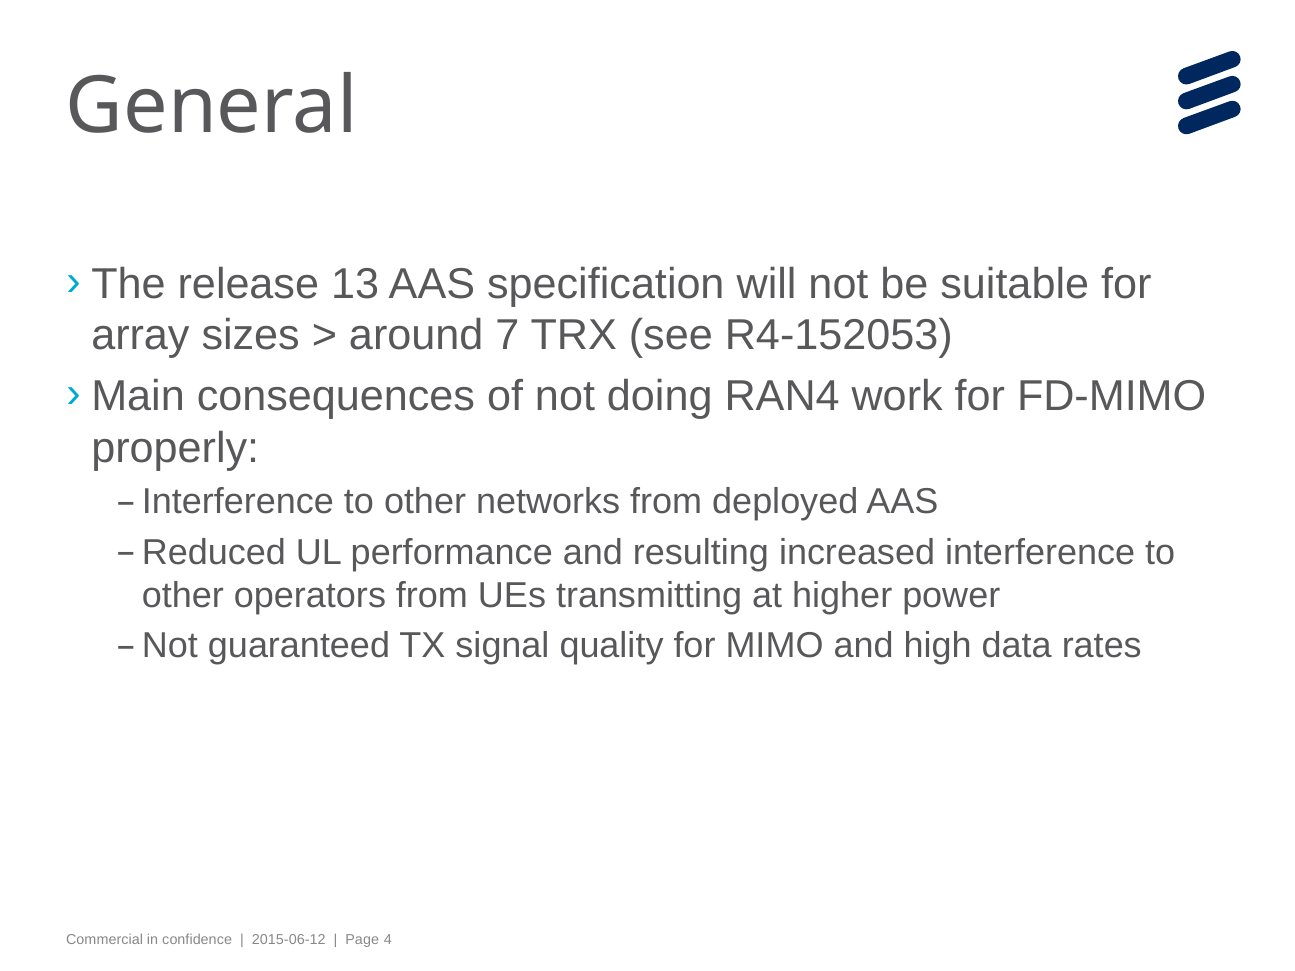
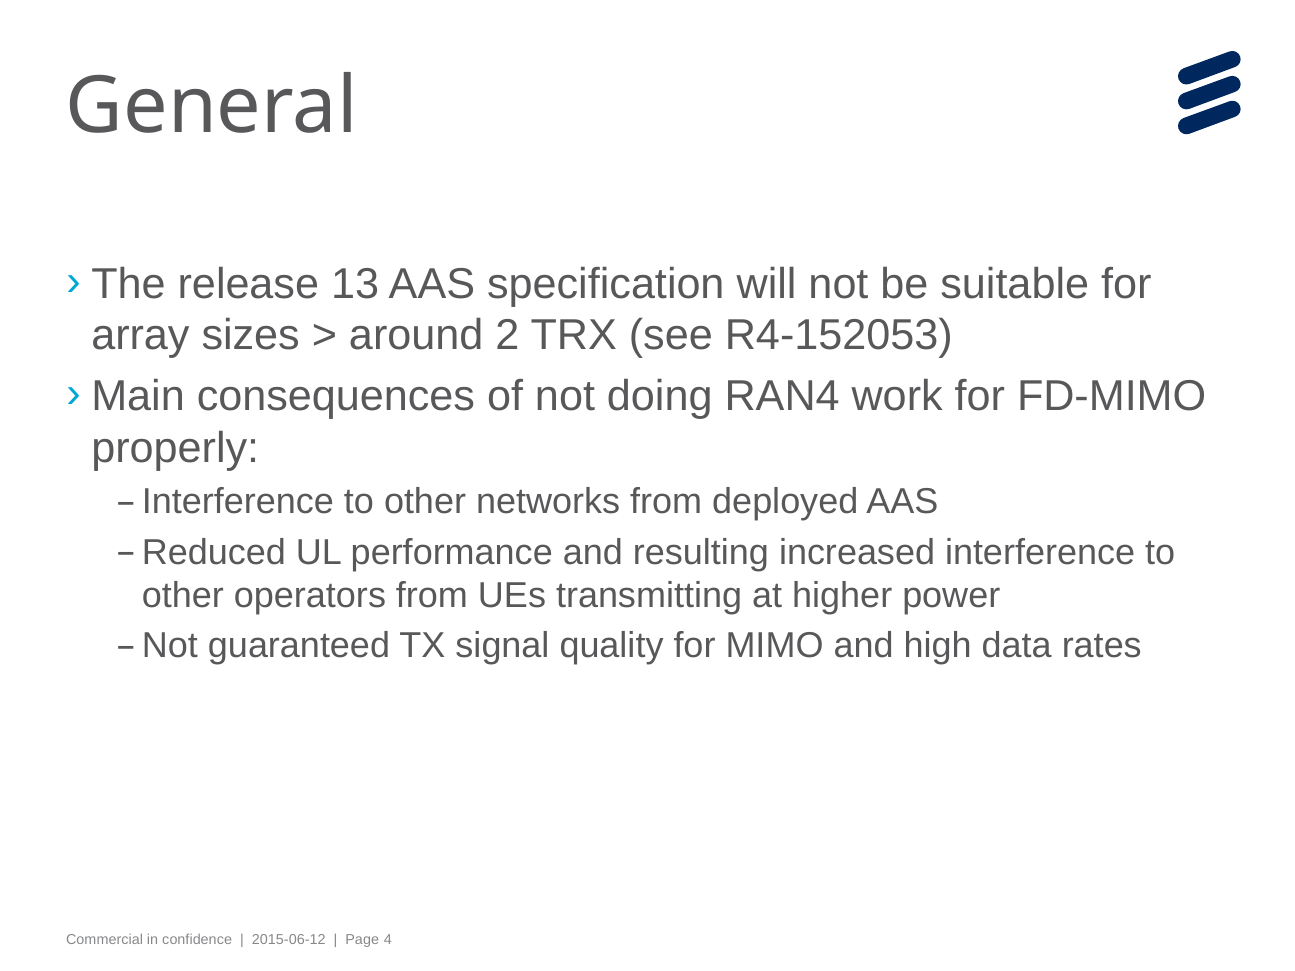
7: 7 -> 2
